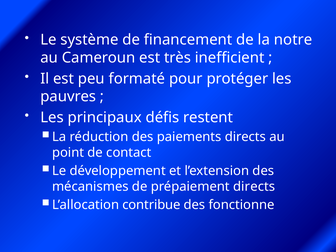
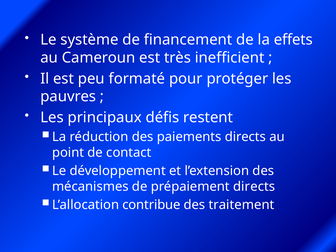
notre: notre -> effets
fonctionne: fonctionne -> traitement
